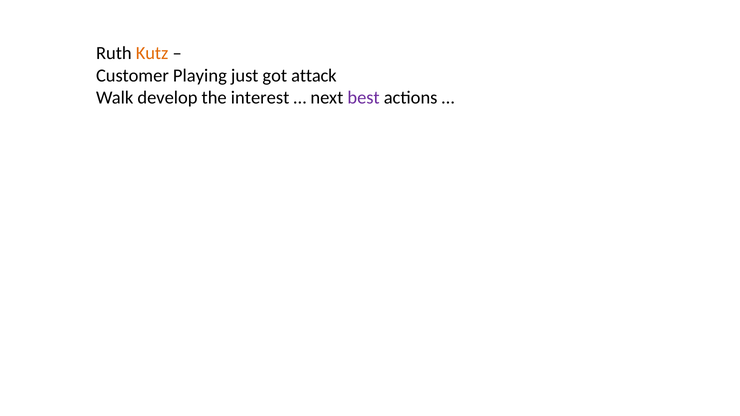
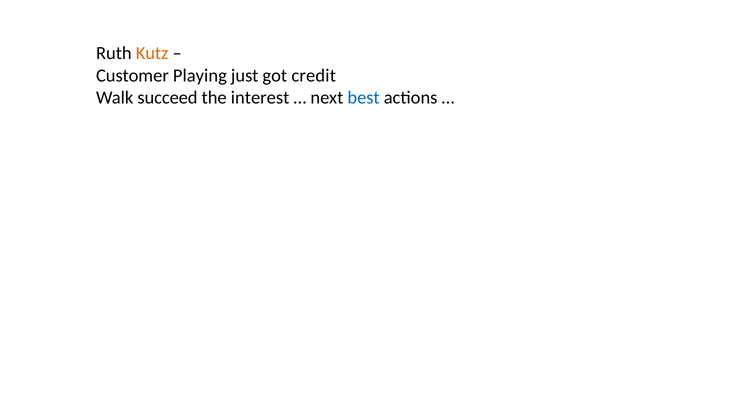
attack: attack -> credit
develop: develop -> succeed
best colour: purple -> blue
